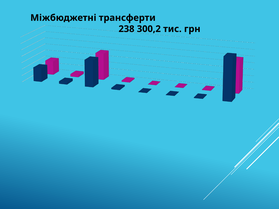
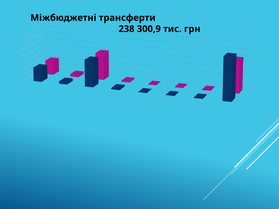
300,2: 300,2 -> 300,9
